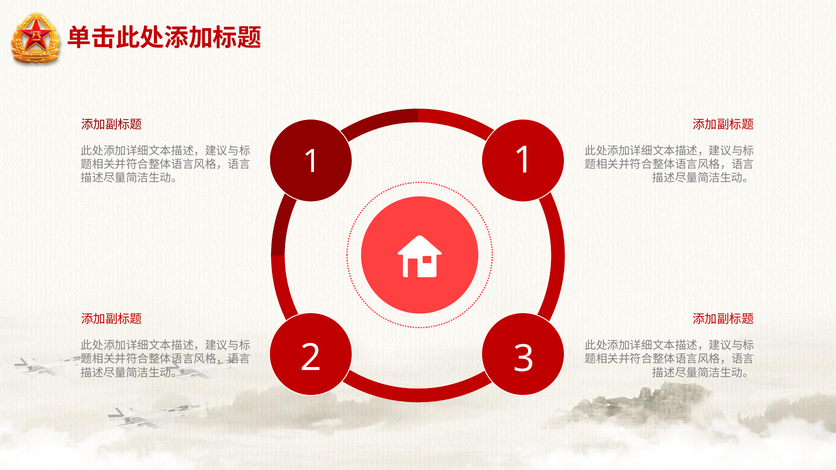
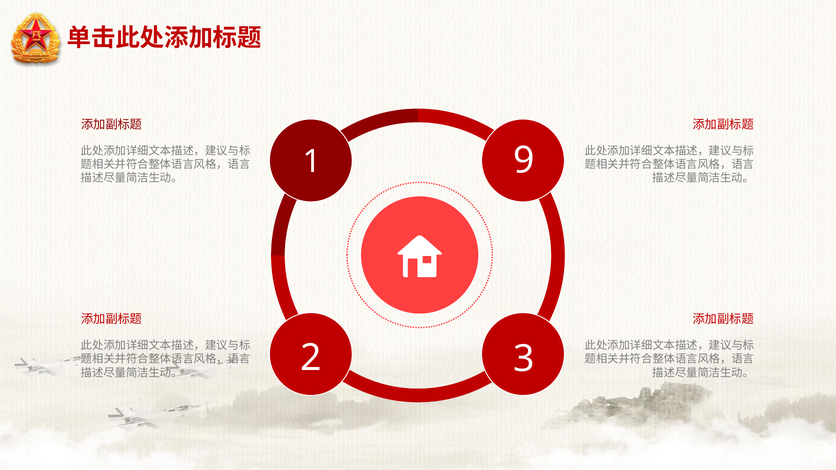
1 1: 1 -> 9
